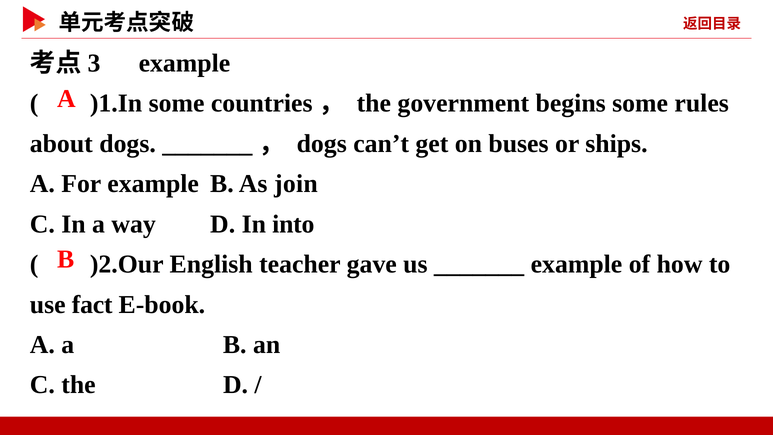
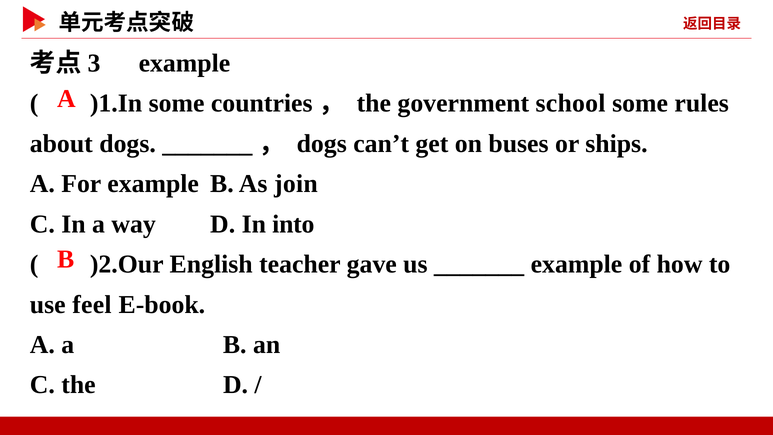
begins: begins -> school
fact: fact -> feel
